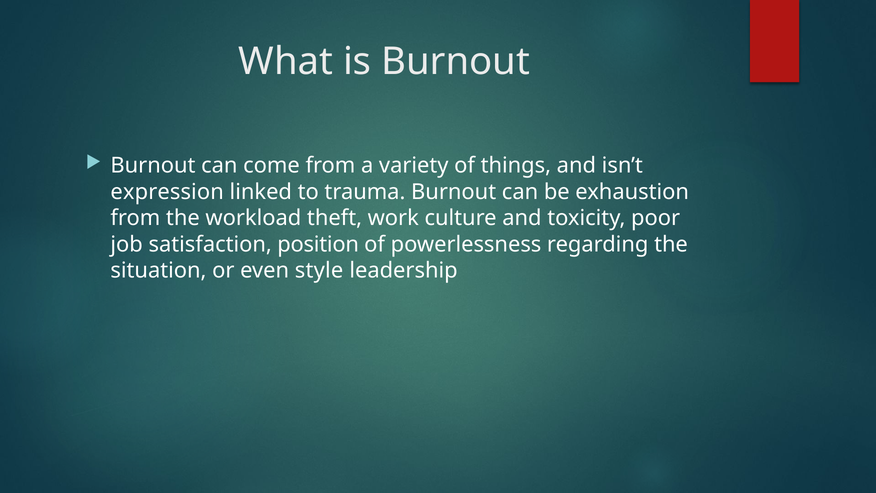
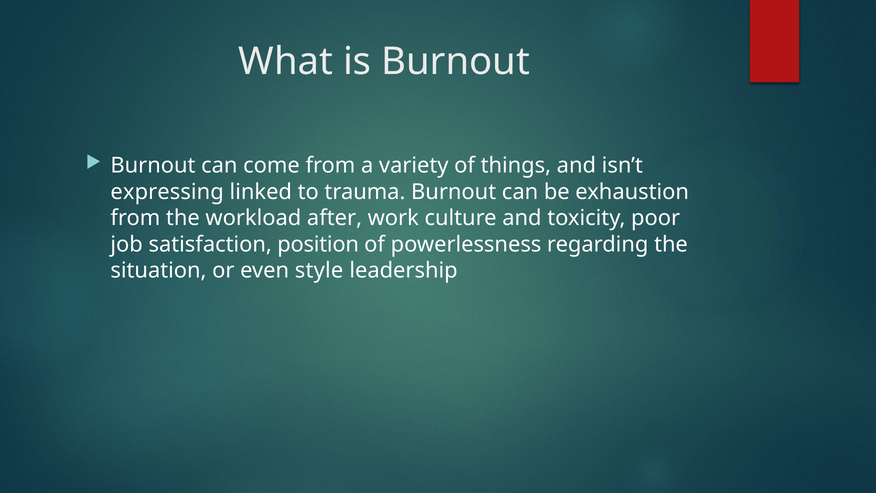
expression: expression -> expressing
theft: theft -> after
